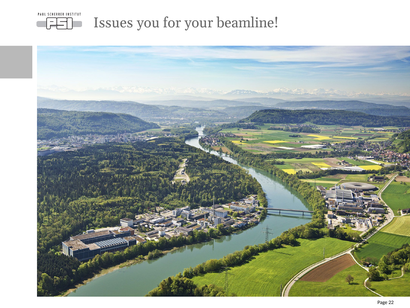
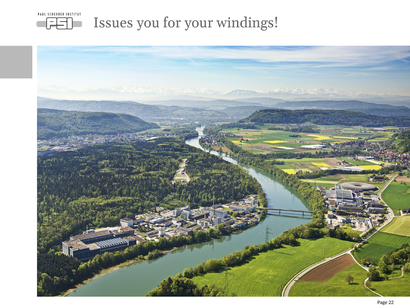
beamline: beamline -> windings
